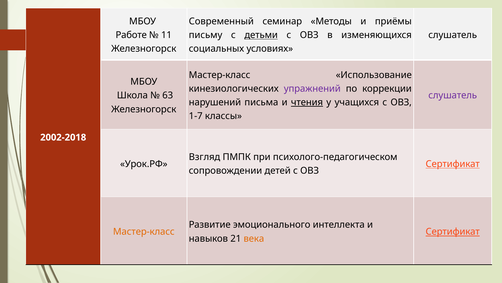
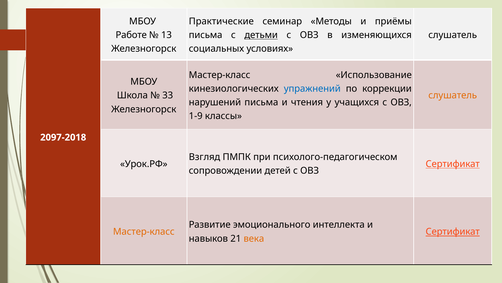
Современный: Современный -> Практические
11: 11 -> 13
письму at (206, 35): письму -> письма
упражнений colour: purple -> blue
63: 63 -> 33
слушатель at (453, 95) colour: purple -> orange
чтения underline: present -> none
1-7: 1-7 -> 1-9
2002-2018: 2002-2018 -> 2097-2018
